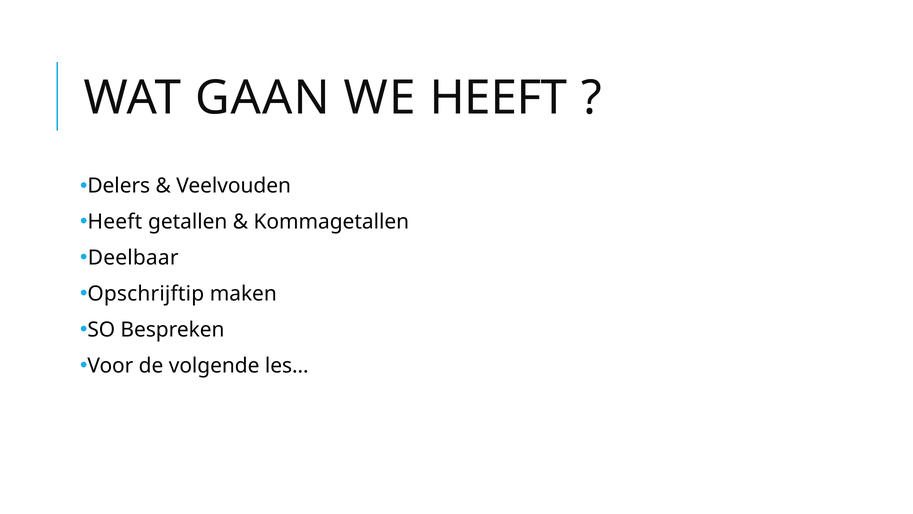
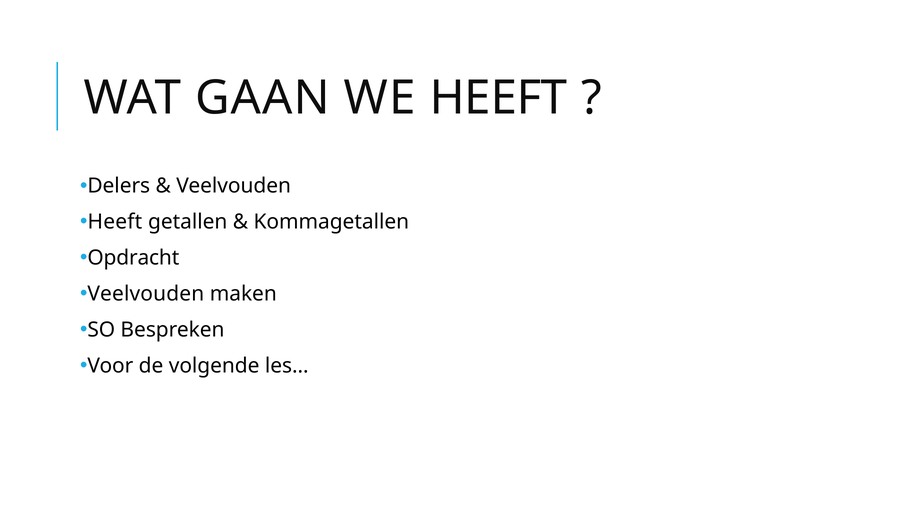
Deelbaar: Deelbaar -> Opdracht
Opschrijftip at (146, 293): Opschrijftip -> Veelvouden
